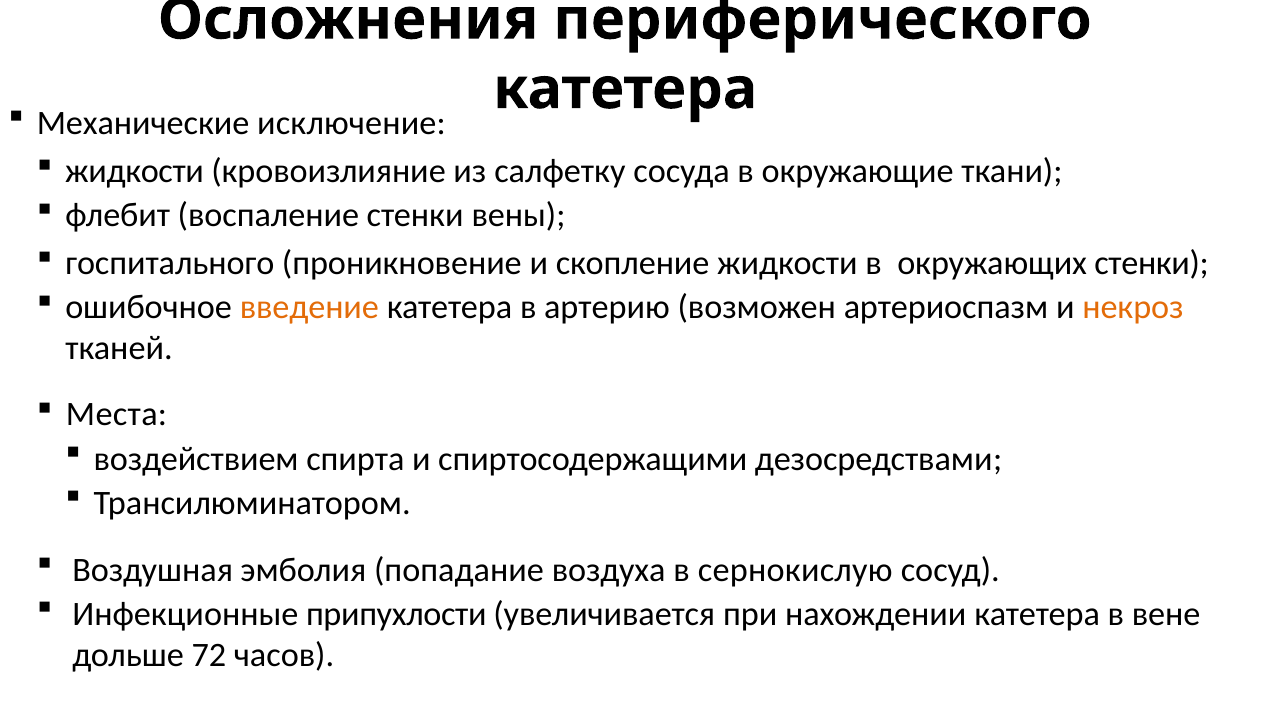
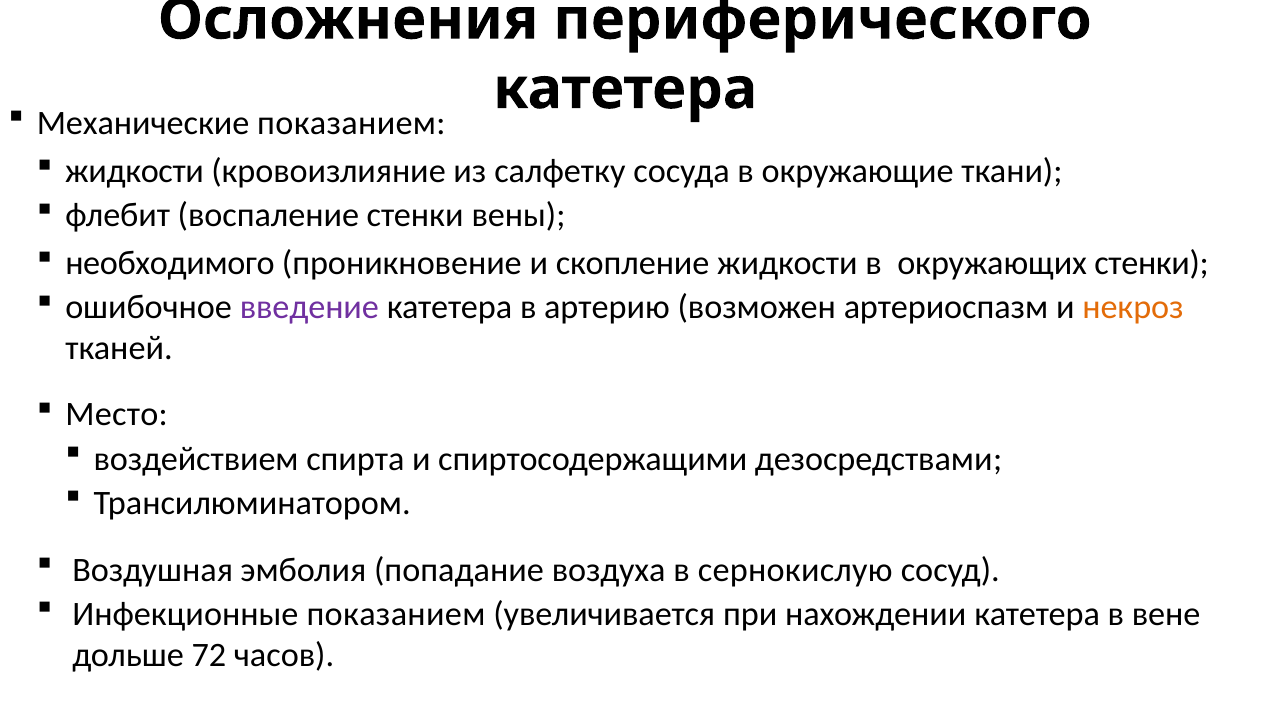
Механические исключение: исключение -> показанием
госпитального: госпитального -> необходимого
введение colour: orange -> purple
Места: Места -> Место
Инфекционные припухлости: припухлости -> показанием
